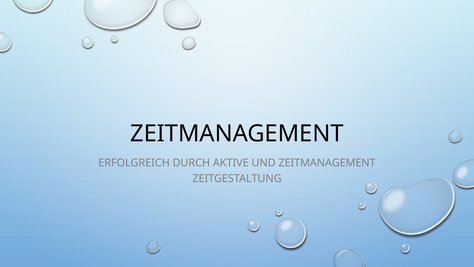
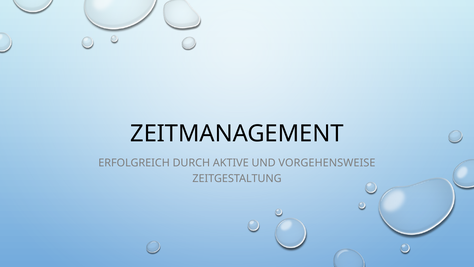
UND ZEITMANAGEMENT: ZEITMANAGEMENT -> VORGEHENSWEISE
